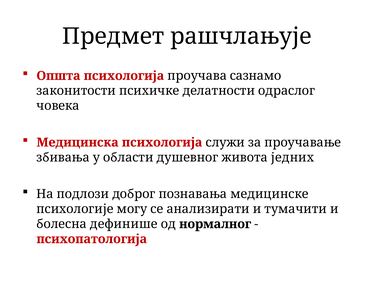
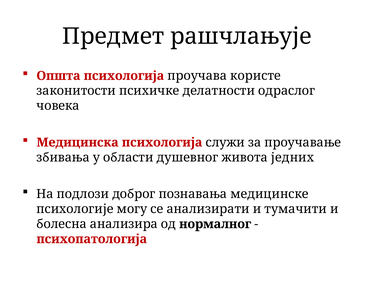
сазнамо: сазнамо -> користе
дефинише: дефинише -> анализира
